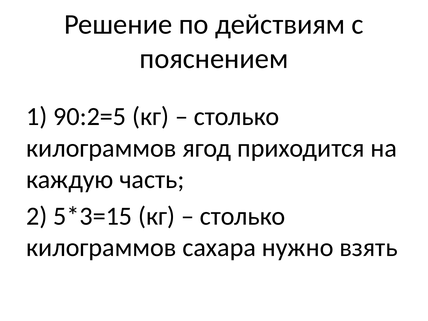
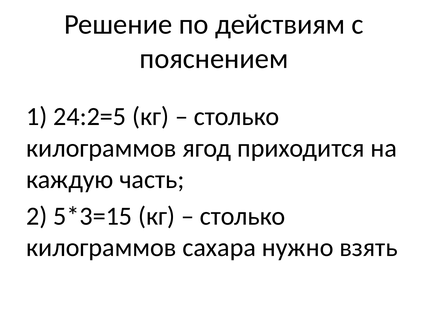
90:2=5: 90:2=5 -> 24:2=5
